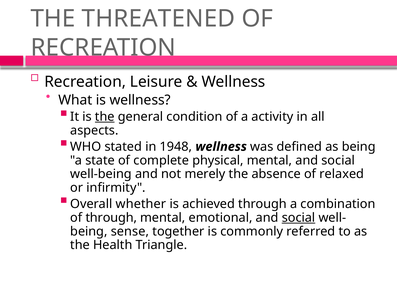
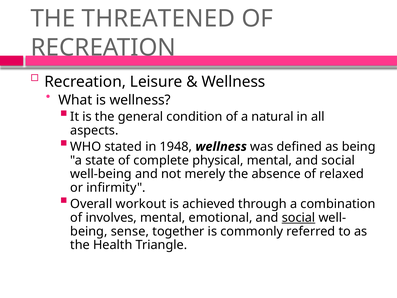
the at (105, 117) underline: present -> none
activity: activity -> natural
whether: whether -> workout
of through: through -> involves
